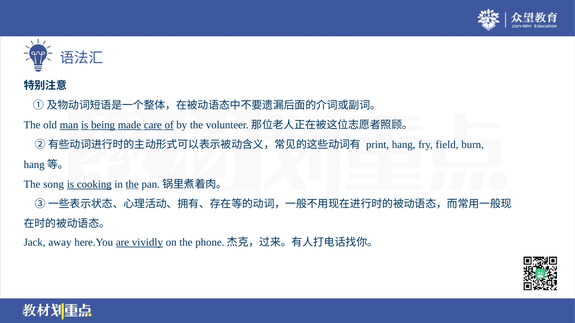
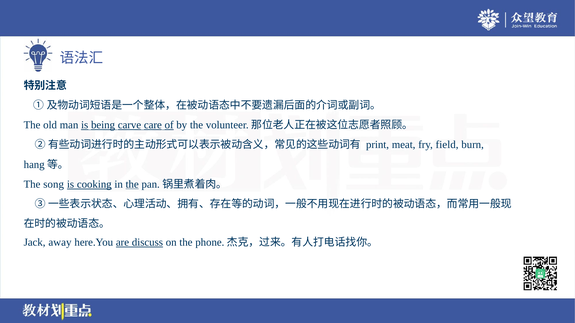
man underline: present -> none
made: made -> carve
hang: hang -> meat
vividly: vividly -> discuss
